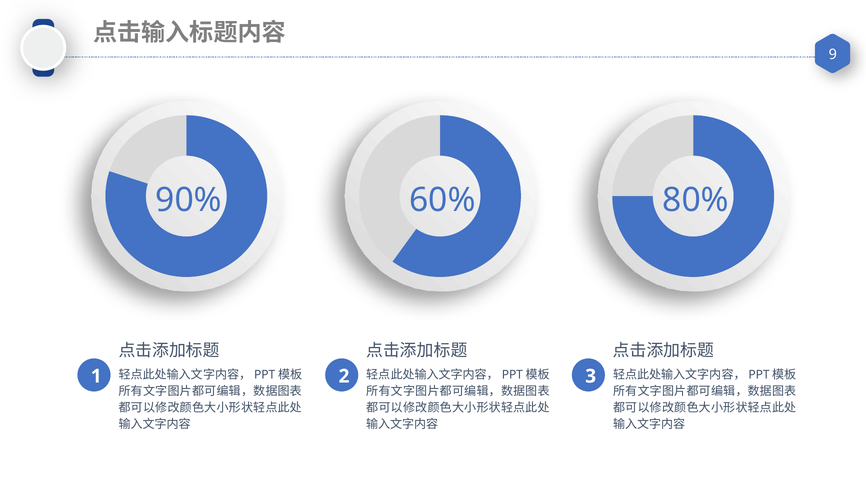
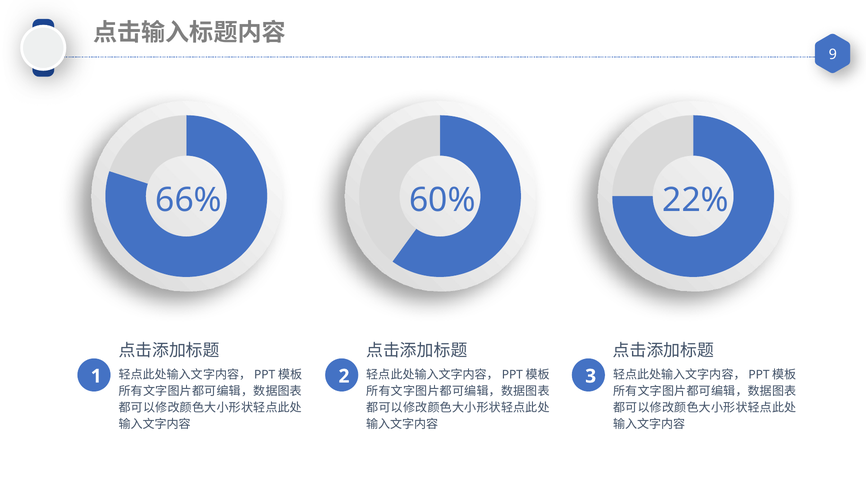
90%: 90% -> 66%
80%: 80% -> 22%
